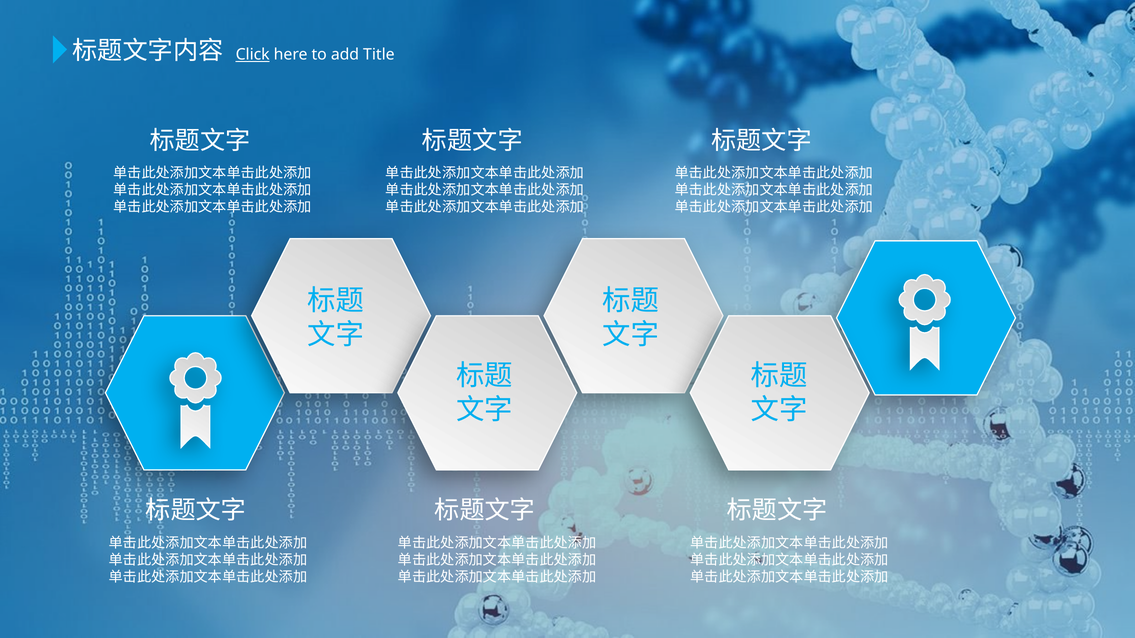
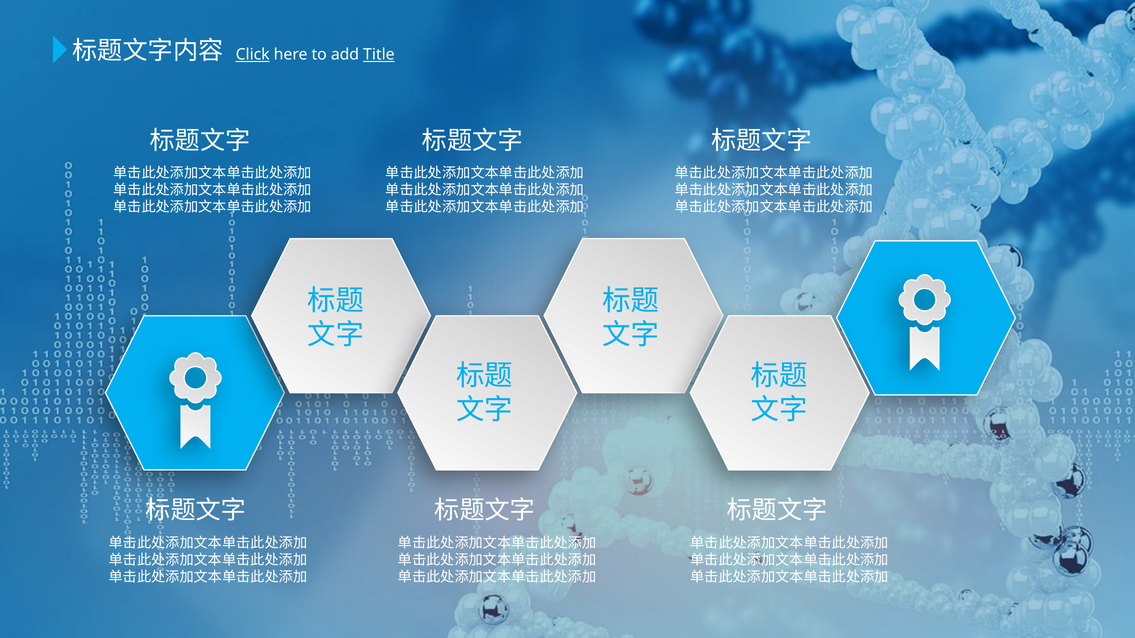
Title underline: none -> present
